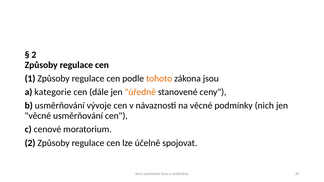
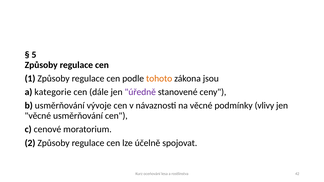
2 at (34, 55): 2 -> 5
úředně colour: orange -> purple
nich: nich -> vlivy
